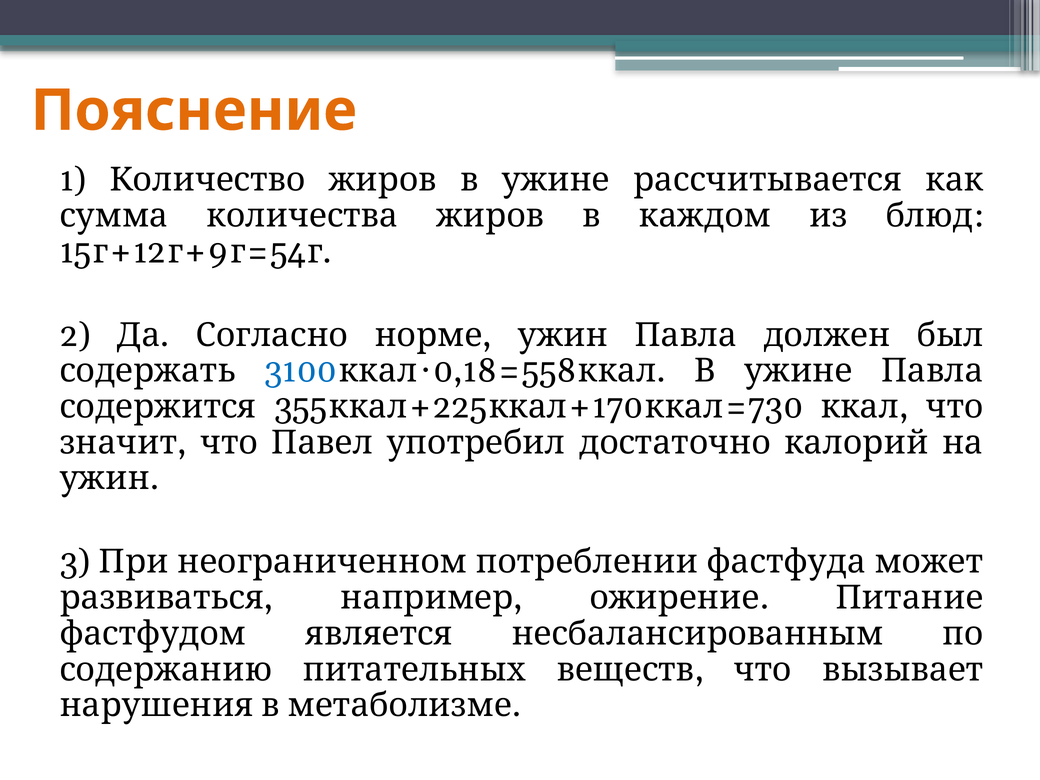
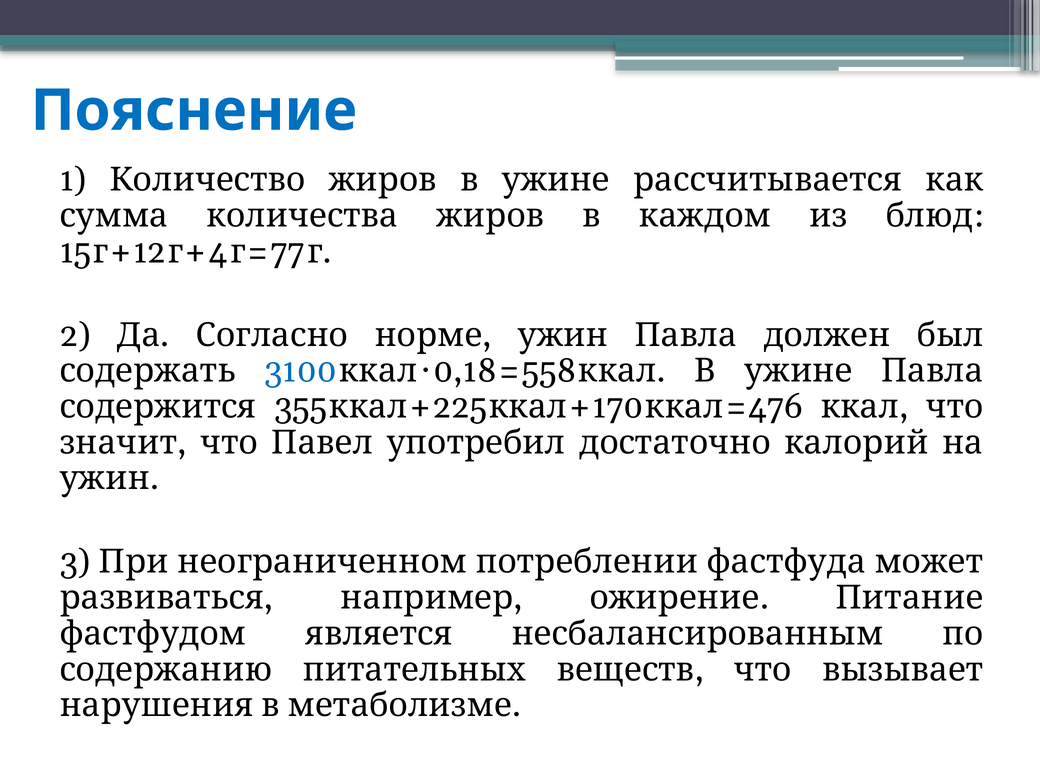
Пояснение colour: orange -> blue
9: 9 -> 4
54: 54 -> 77
730: 730 -> 476
